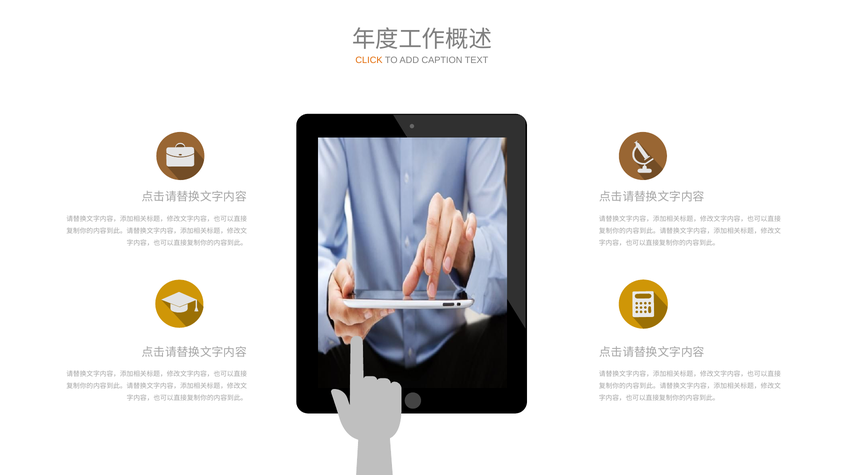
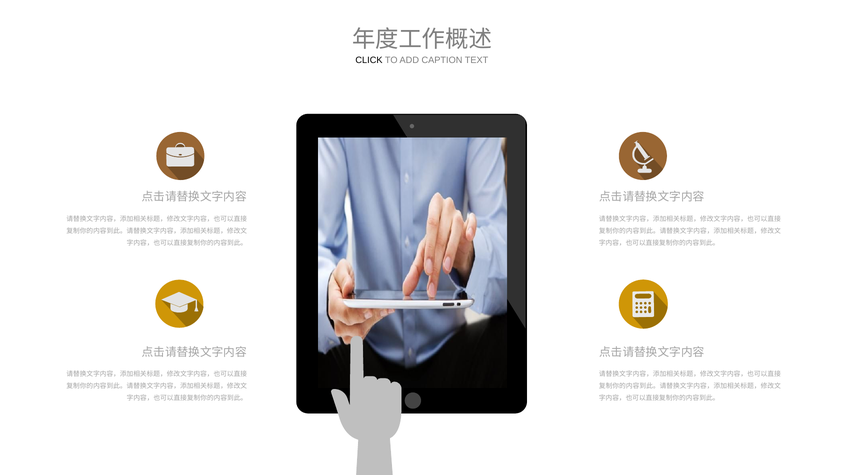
CLICK colour: orange -> black
